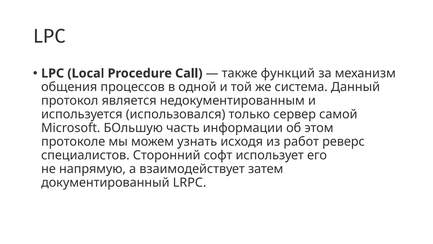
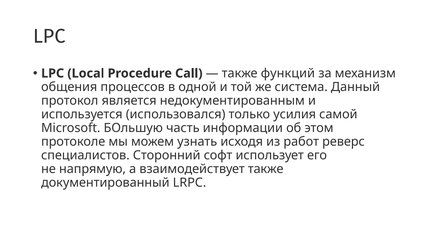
сервер: сервер -> усилия
взаимодействует затем: затем -> также
